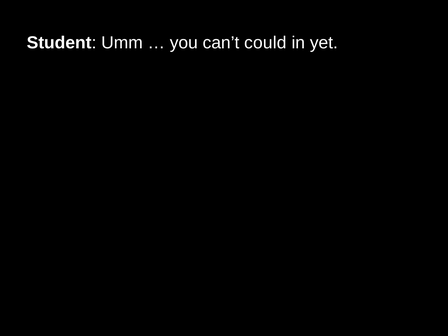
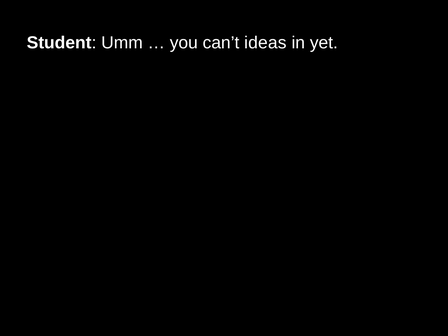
could: could -> ideas
